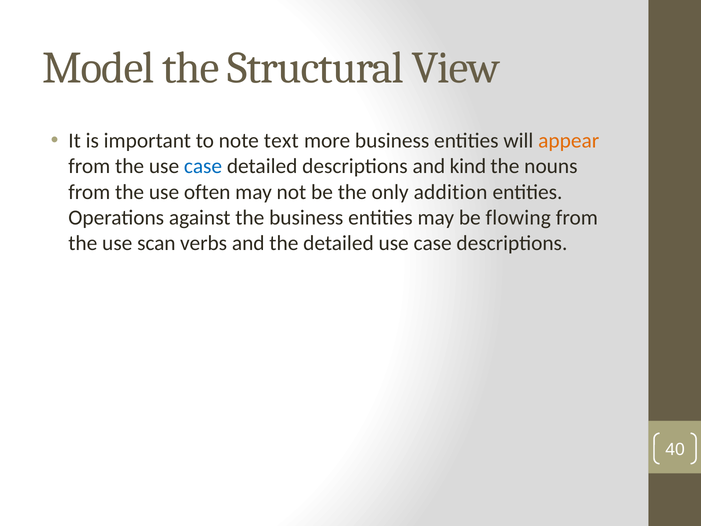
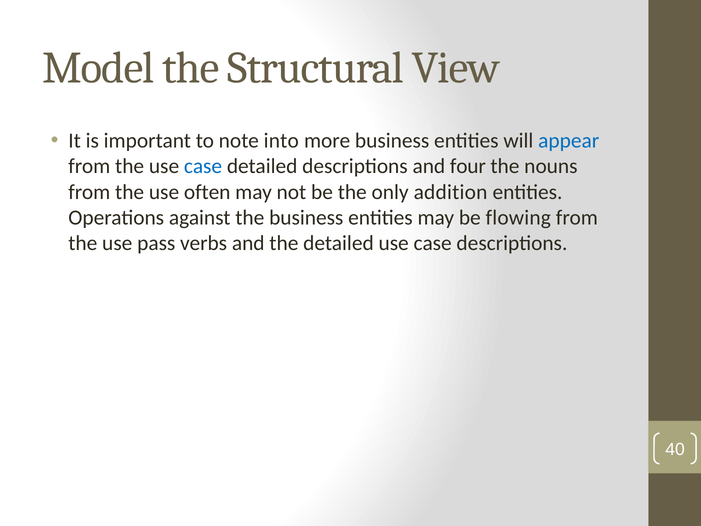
text: text -> into
appear colour: orange -> blue
kind: kind -> four
scan: scan -> pass
